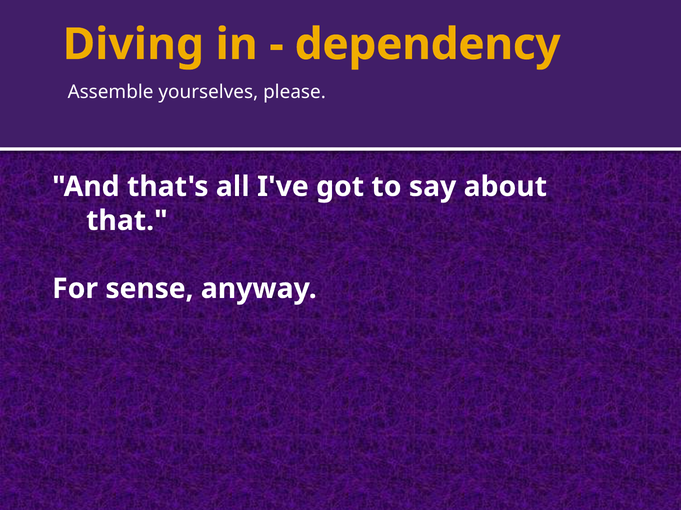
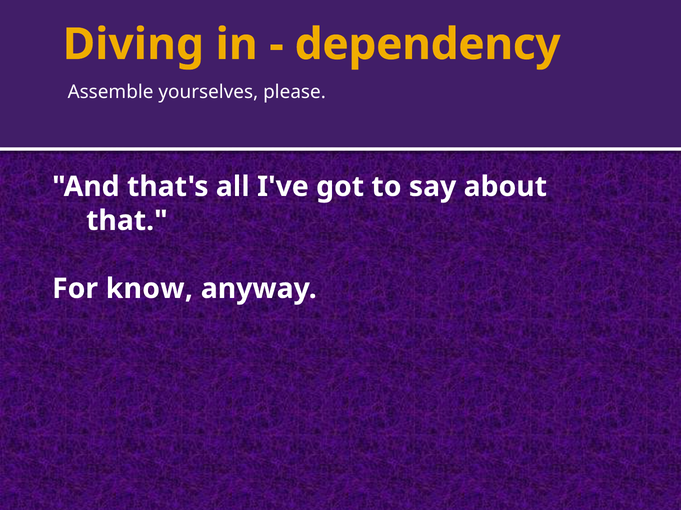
sense: sense -> know
